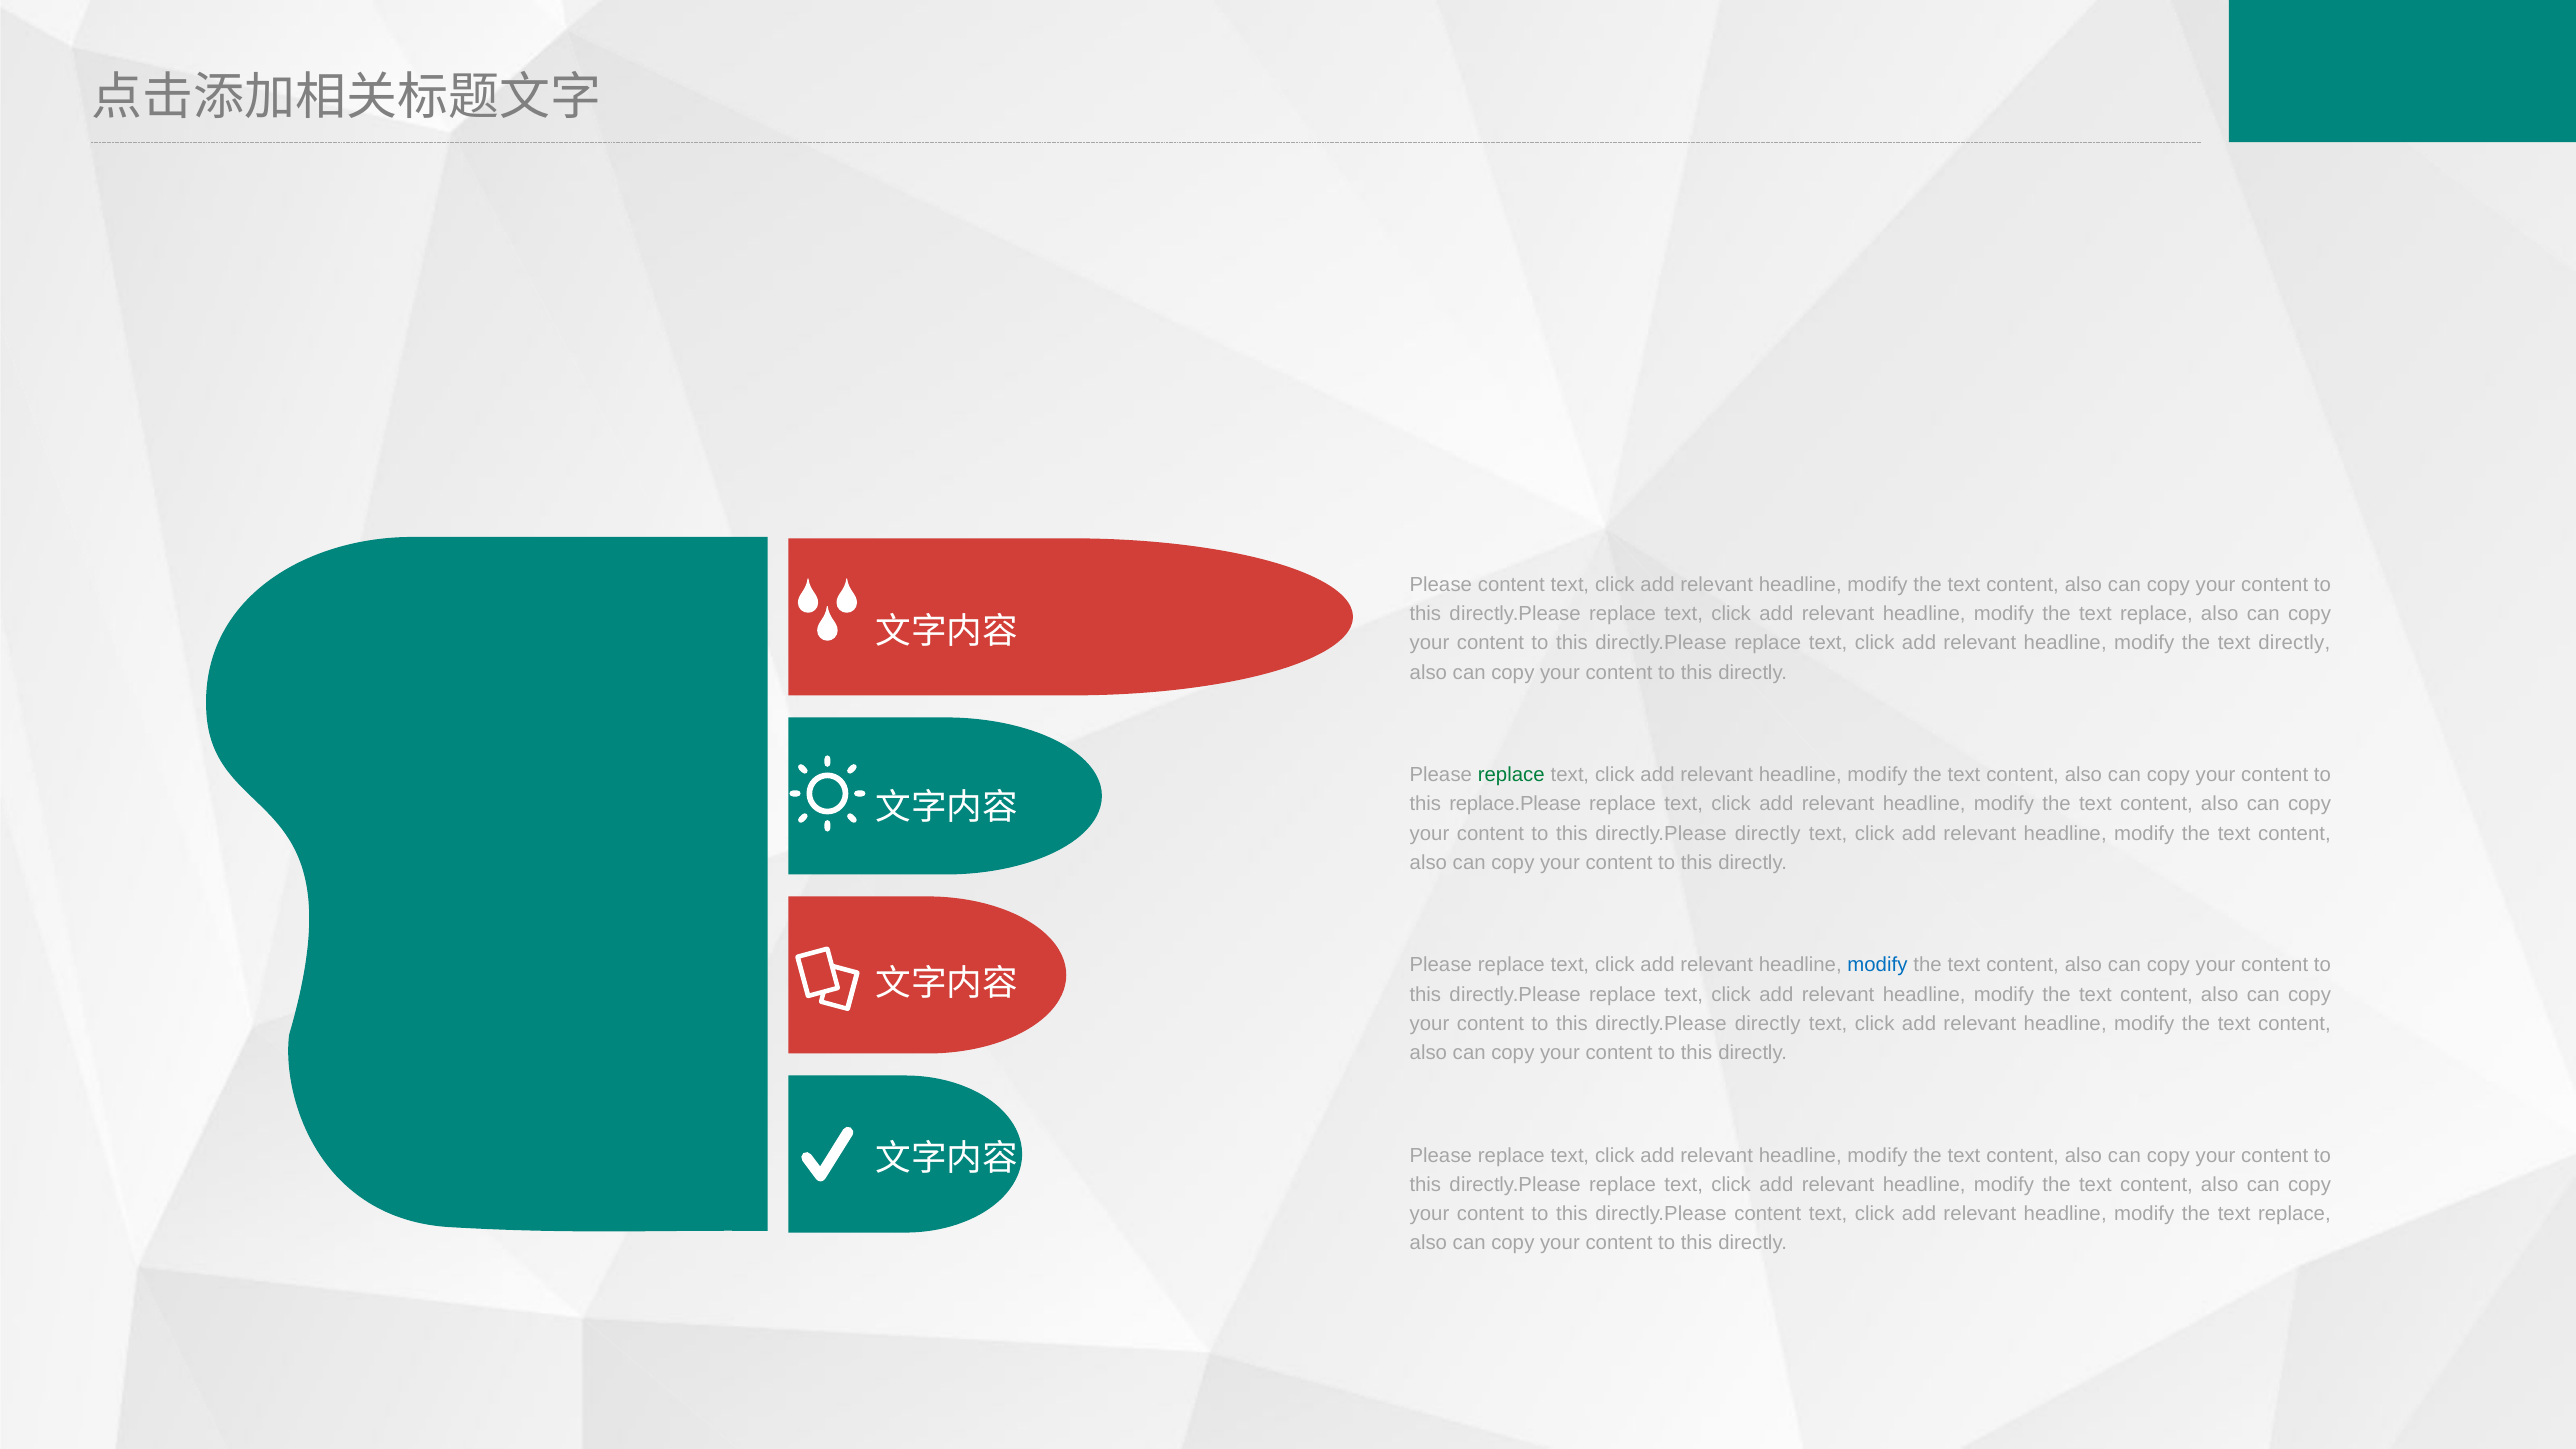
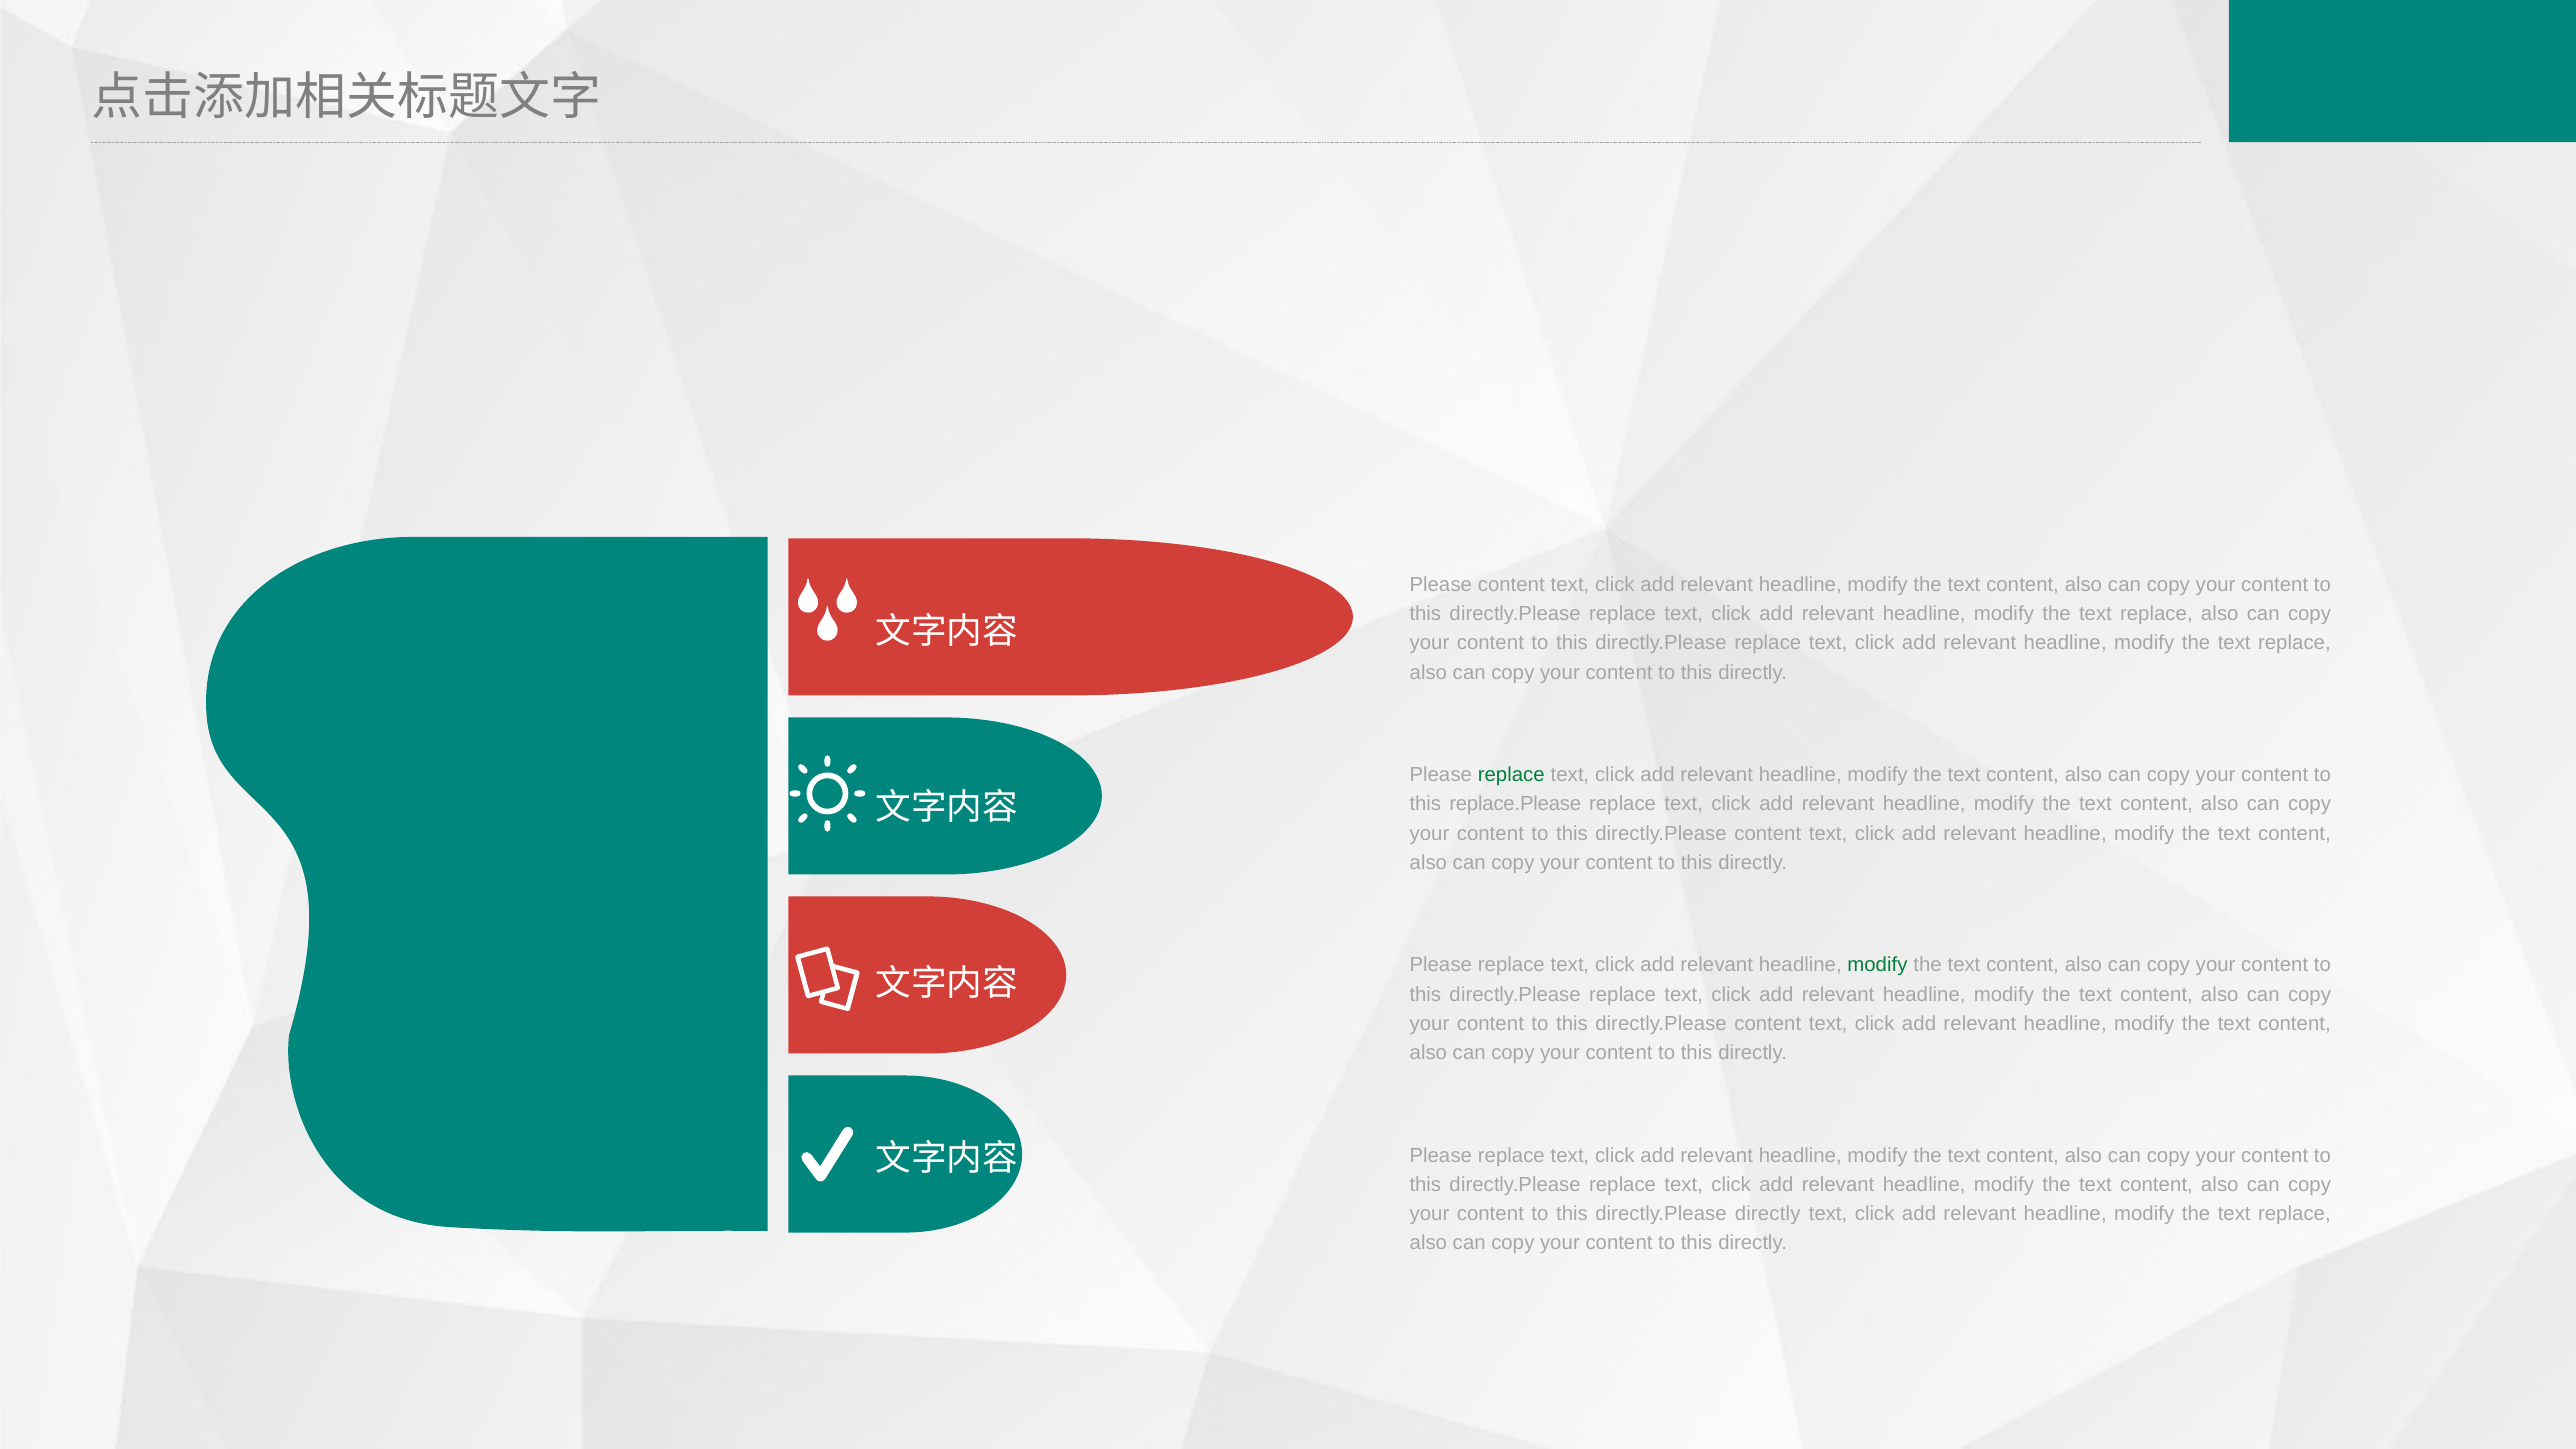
directly at (2294, 643): directly -> replace
directly at (1768, 833): directly -> content
modify at (1877, 965) colour: blue -> green
directly at (1768, 1024): directly -> content
directly.Please content: content -> directly
